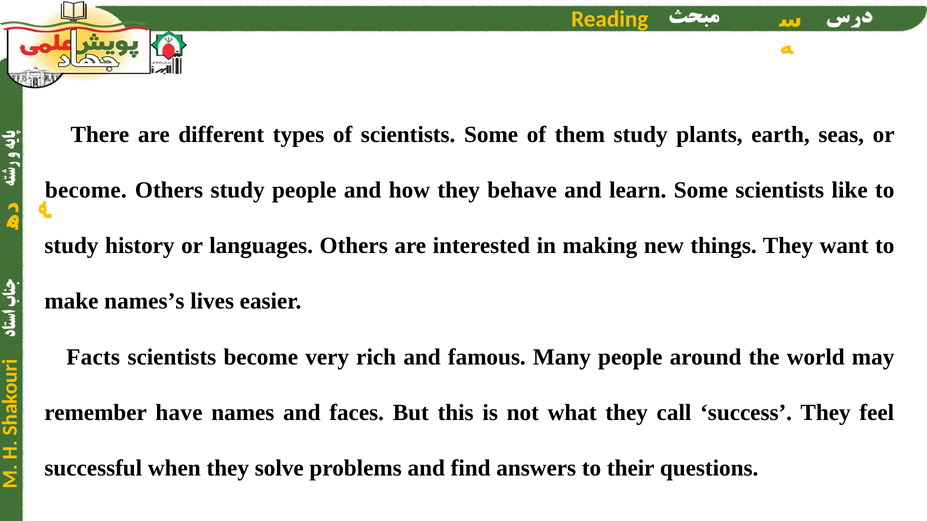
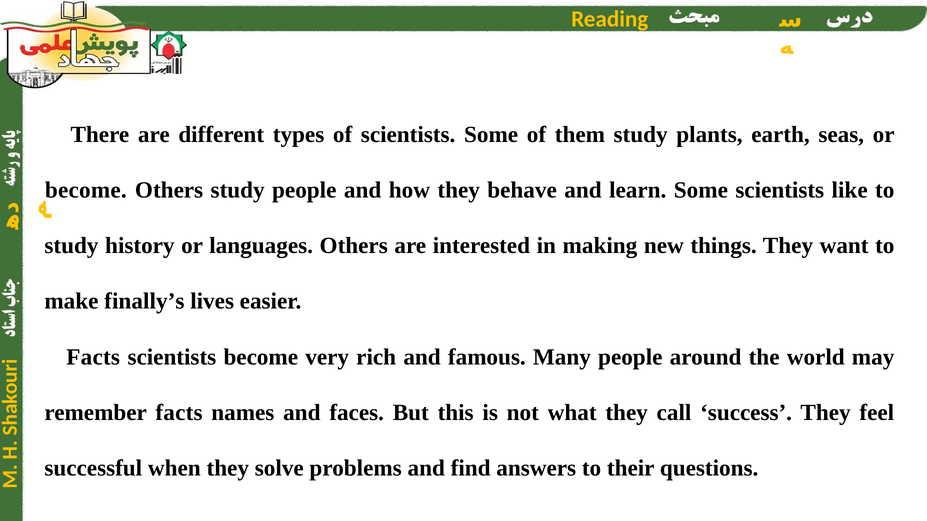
names’s: names’s -> finally’s
remember have: have -> facts
